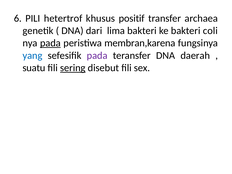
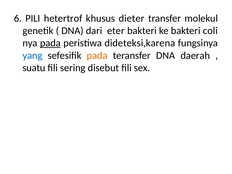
positif: positif -> dieter
archaea: archaea -> molekul
lima: lima -> eter
membran,karena: membran,karena -> dideteksi,karena
pada at (97, 55) colour: purple -> orange
sering underline: present -> none
